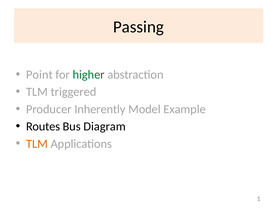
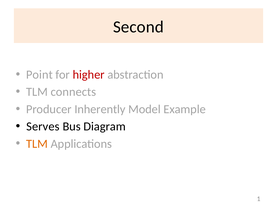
Passing: Passing -> Second
higher colour: green -> red
triggered: triggered -> connects
Routes: Routes -> Serves
